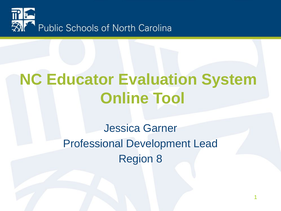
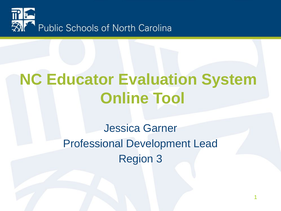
8: 8 -> 3
